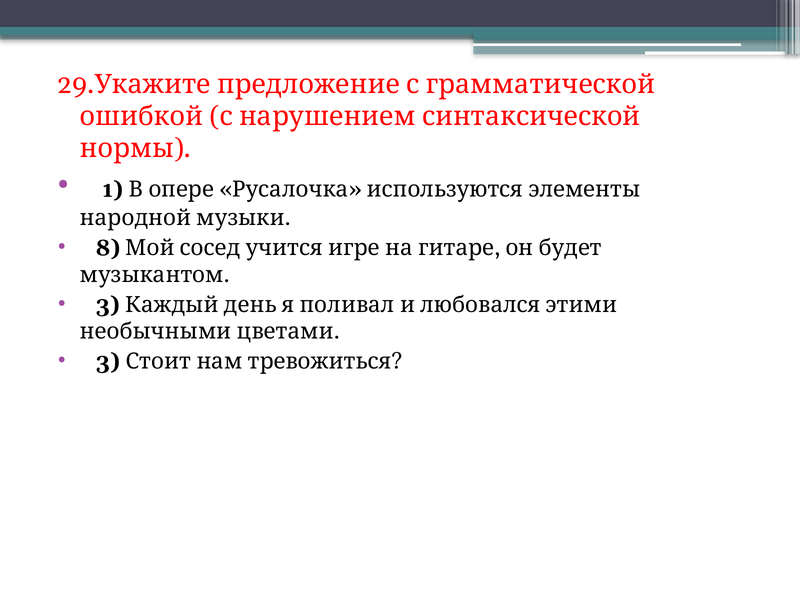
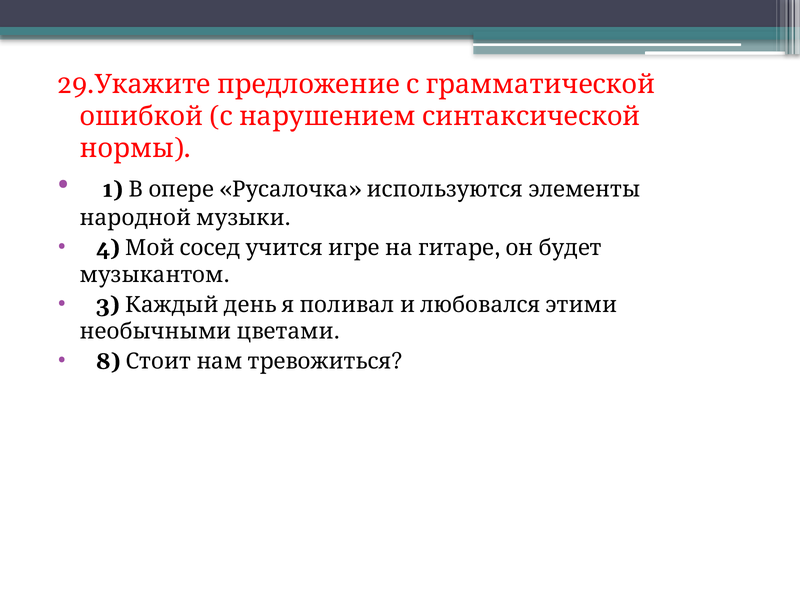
8: 8 -> 4
3 at (108, 362): 3 -> 8
